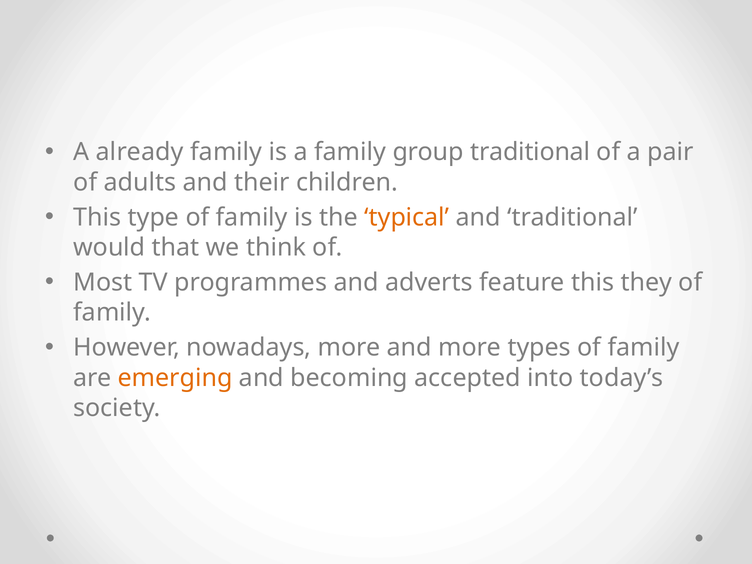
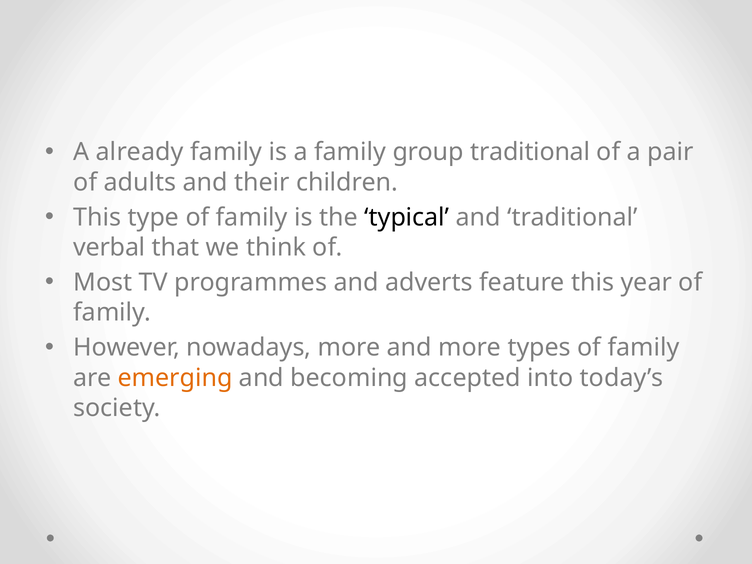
typical colour: orange -> black
would: would -> verbal
they: they -> year
